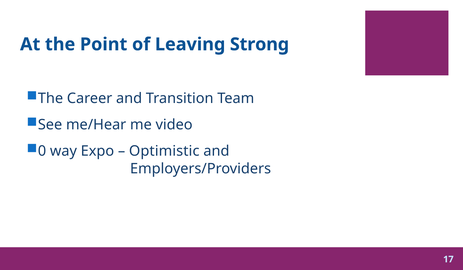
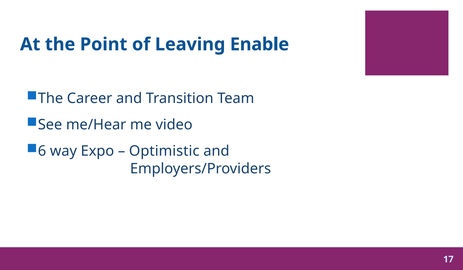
Strong: Strong -> Enable
0: 0 -> 6
